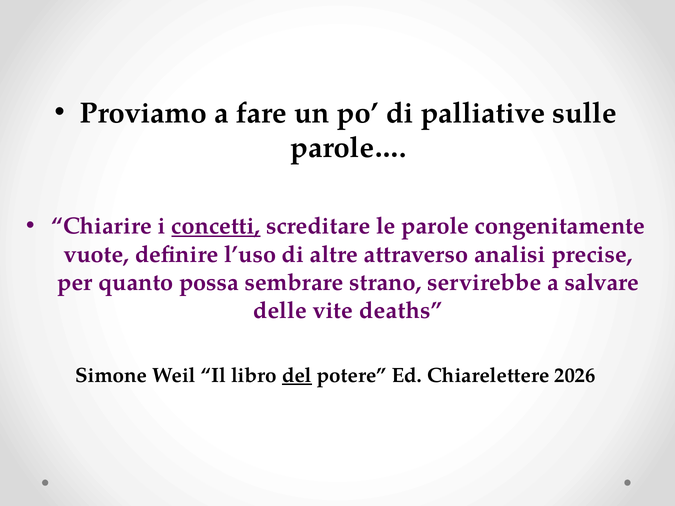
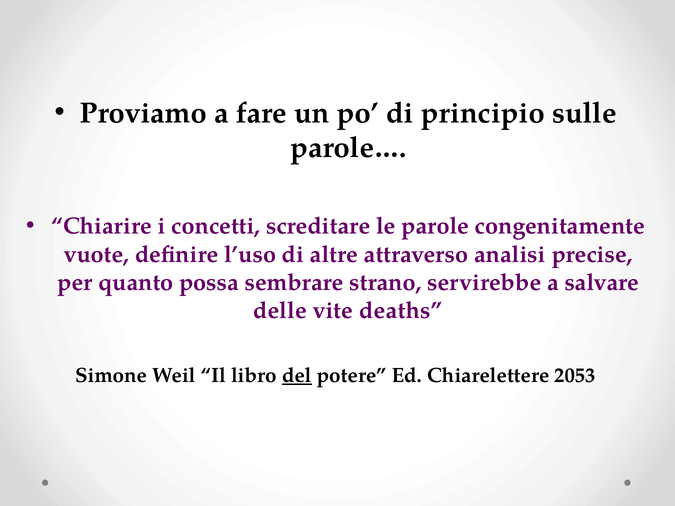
palliative: palliative -> principio
concetti underline: present -> none
2026: 2026 -> 2053
